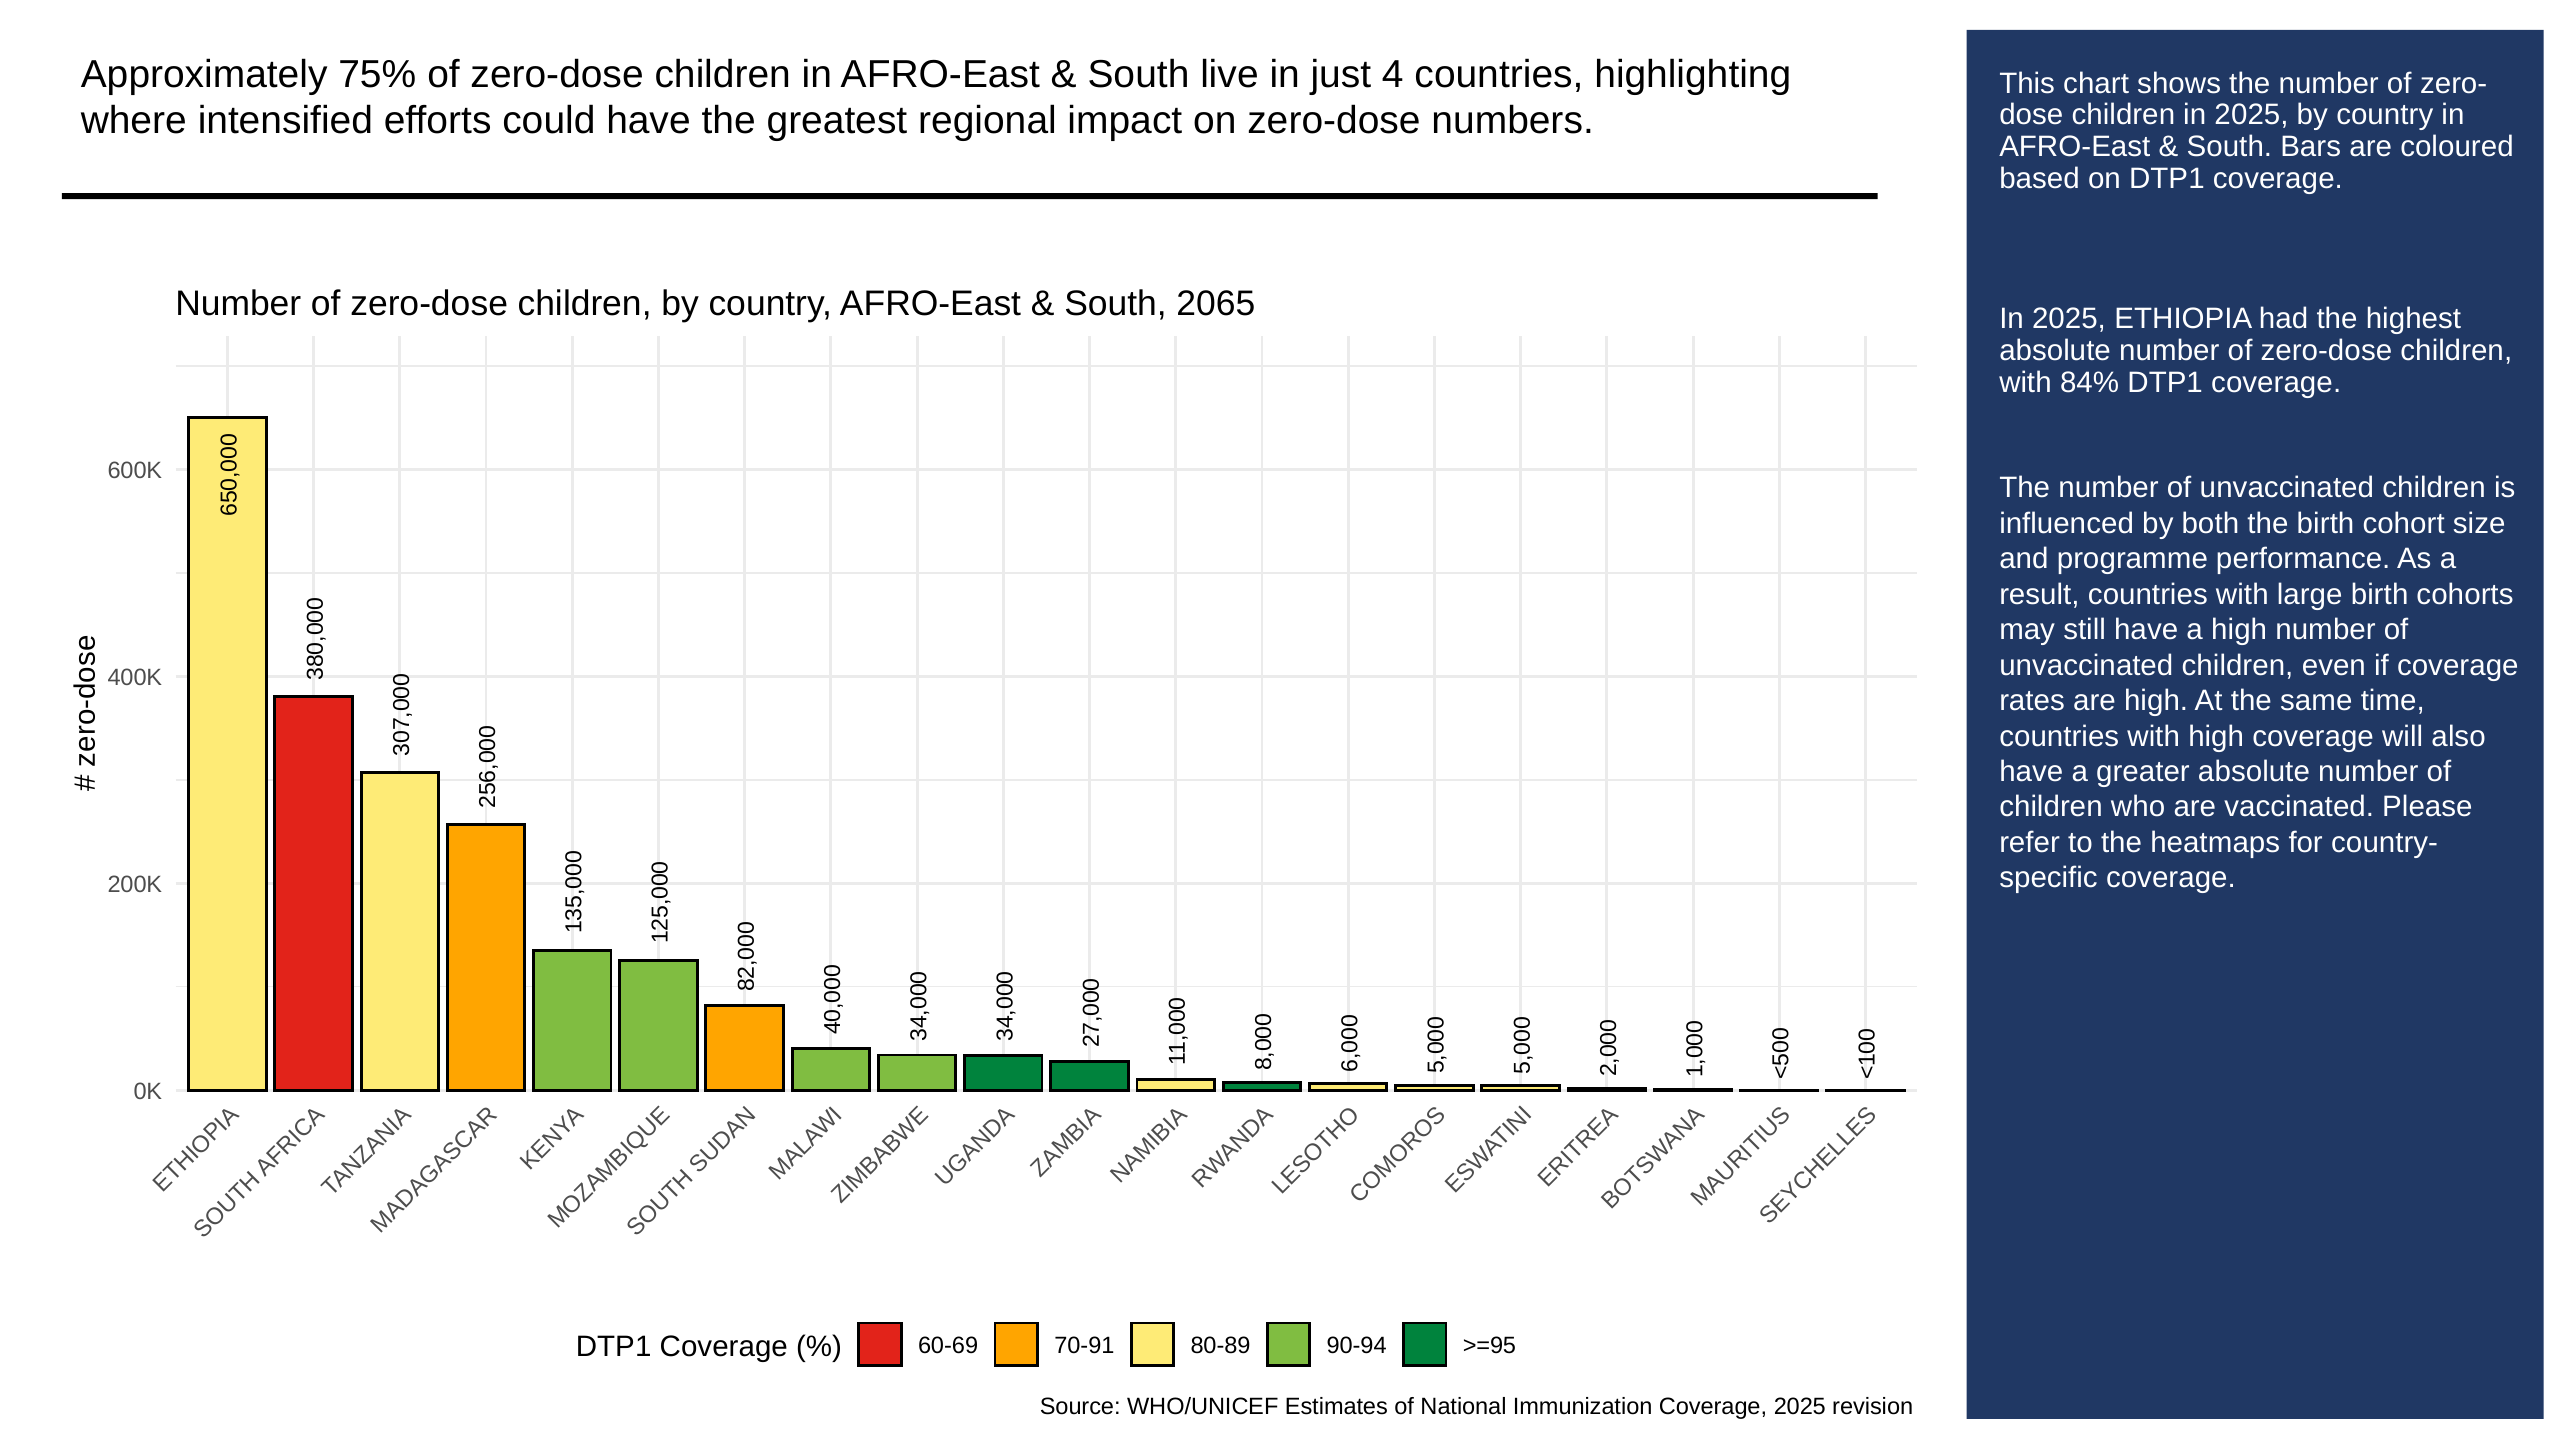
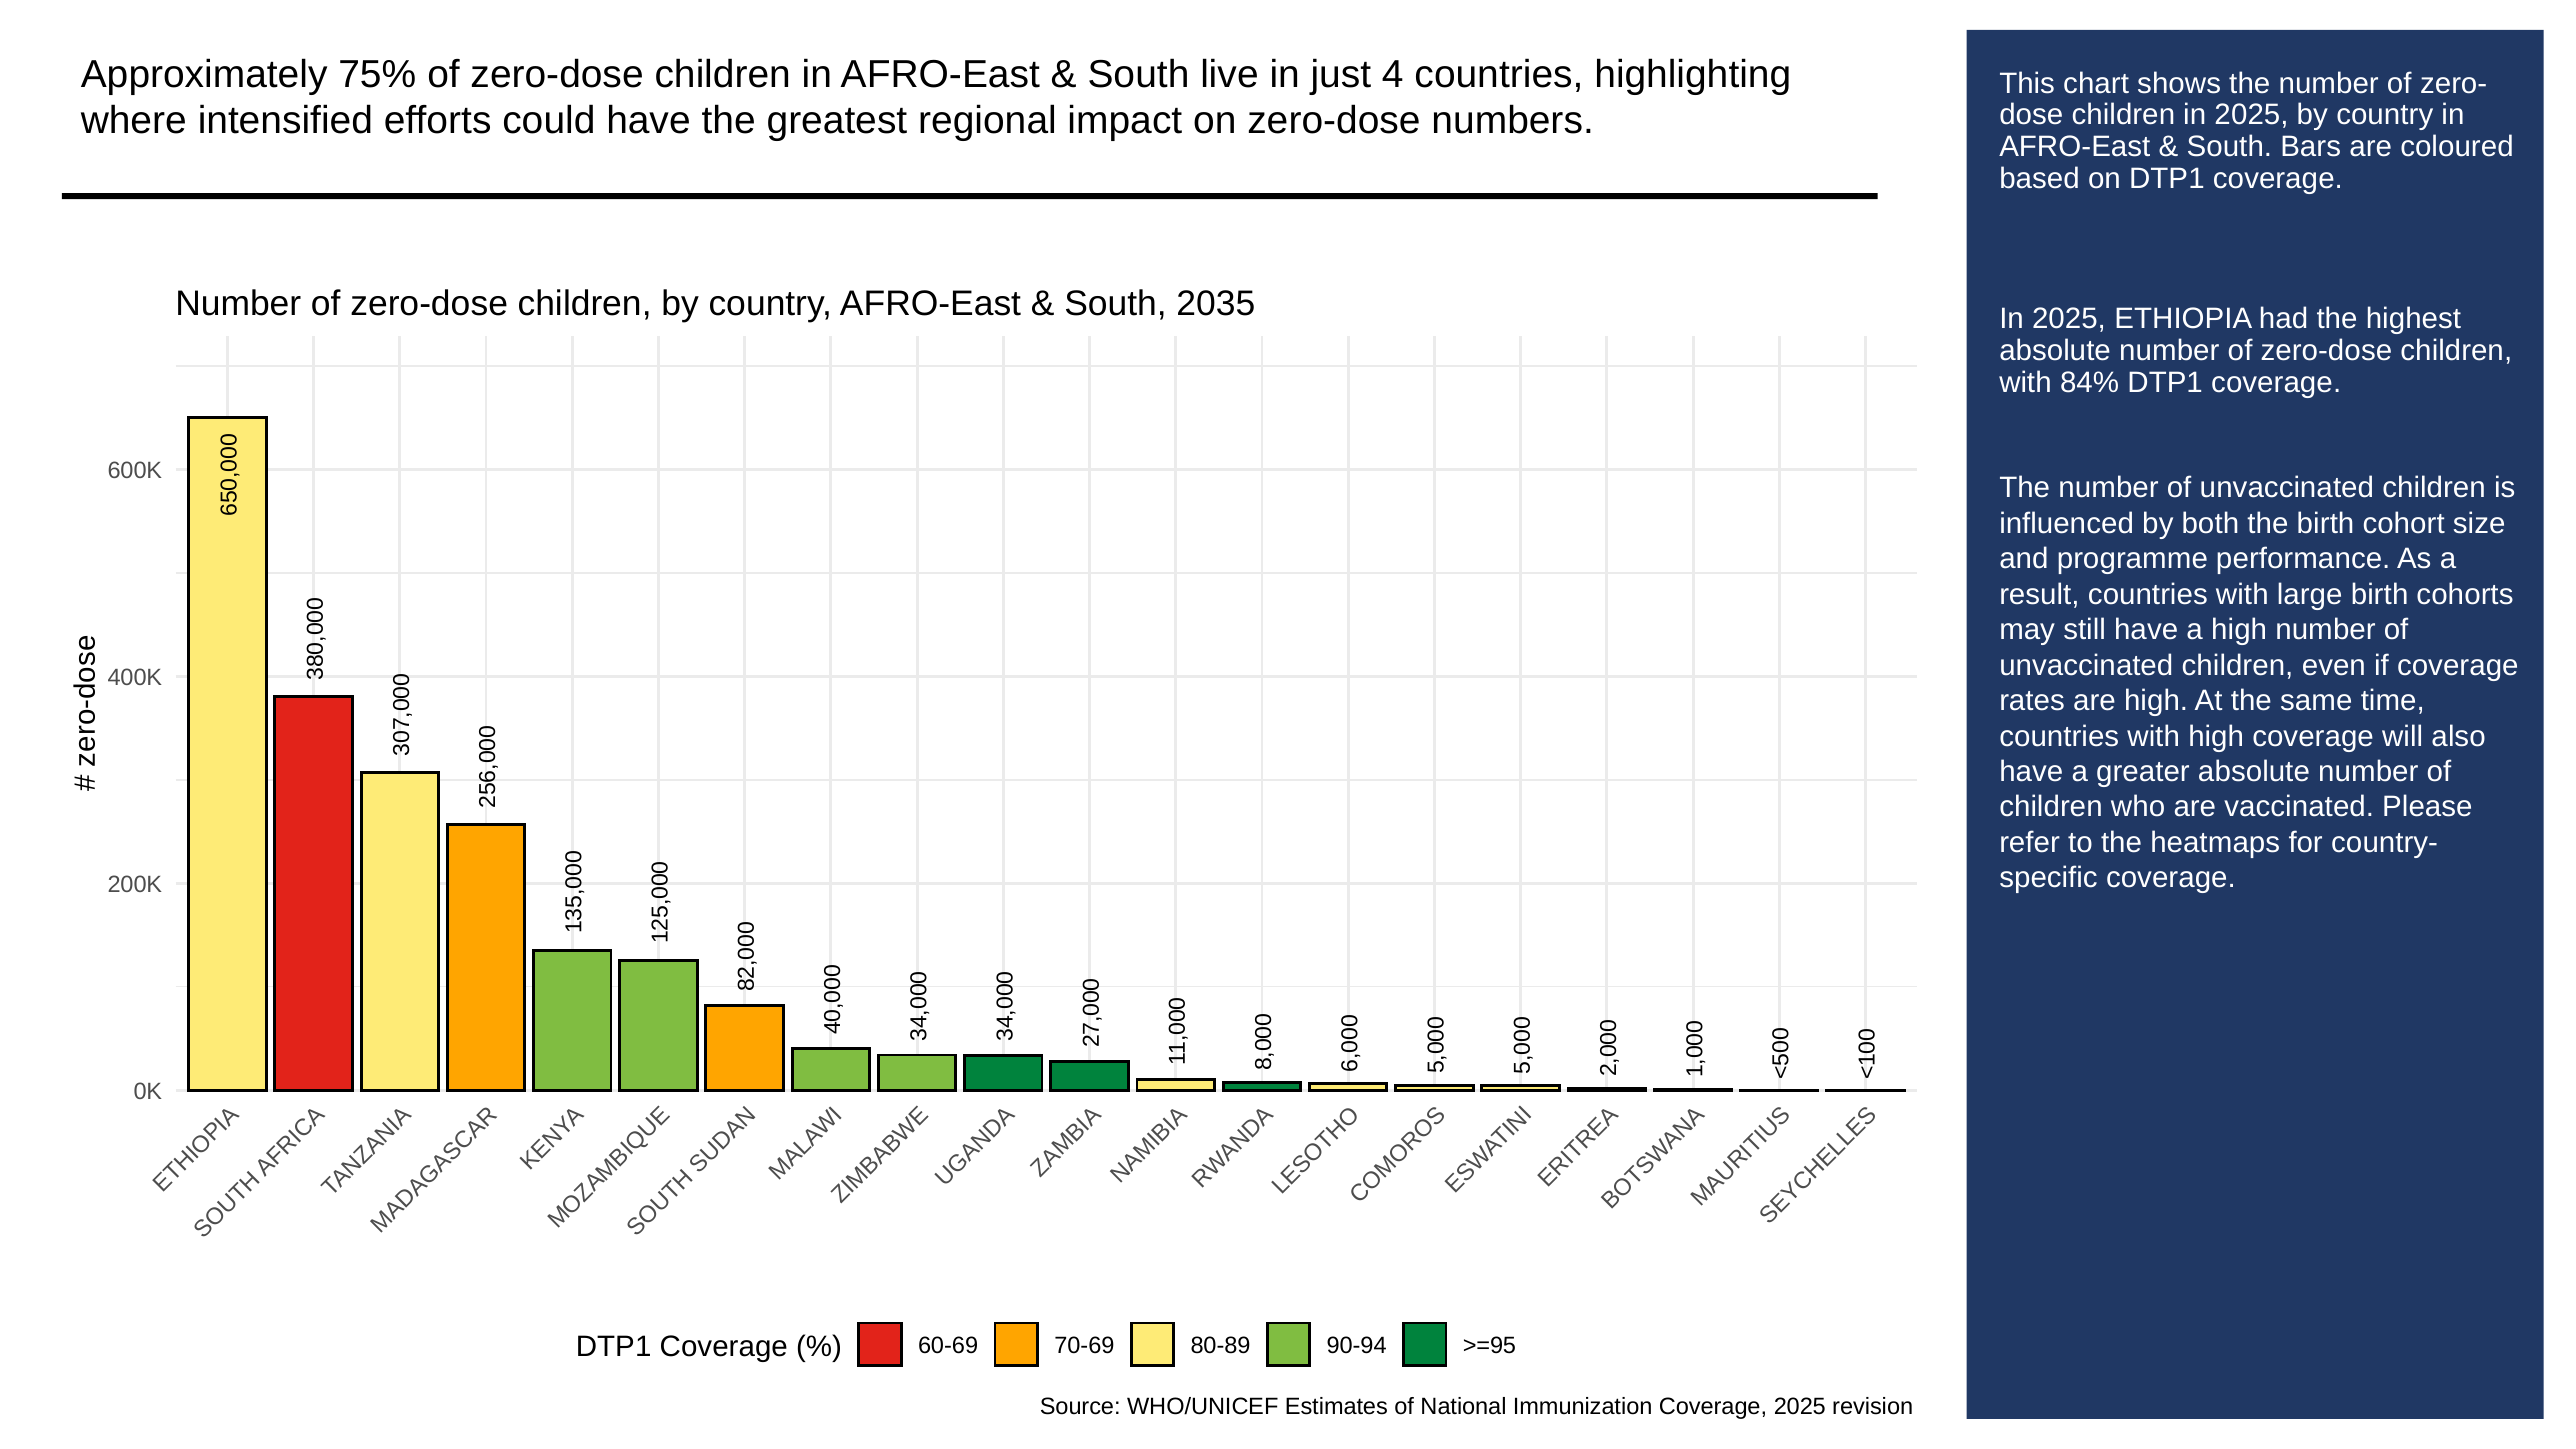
2065: 2065 -> 2035
70-91: 70-91 -> 70-69
